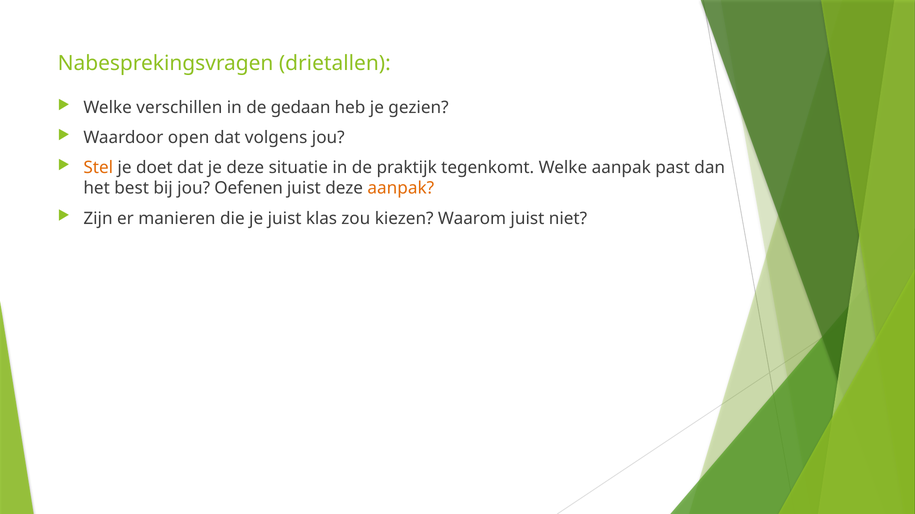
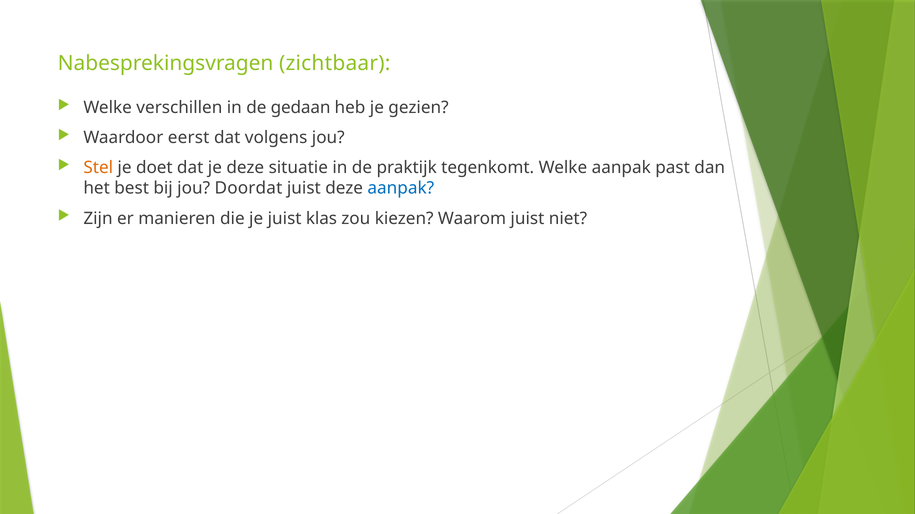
drietallen: drietallen -> zichtbaar
open: open -> eerst
Oefenen: Oefenen -> Doordat
aanpak at (401, 189) colour: orange -> blue
